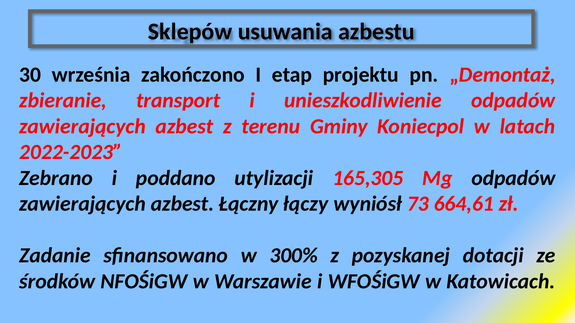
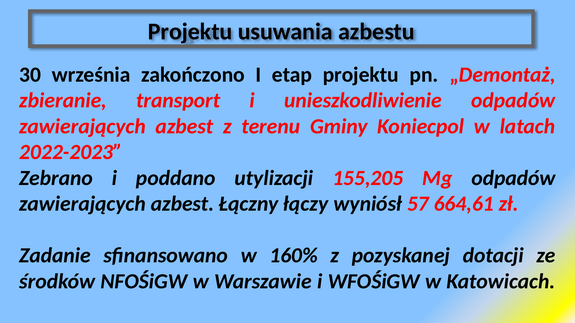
Sklepów at (190, 31): Sklepów -> Projektu
165,305: 165,305 -> 155,205
73: 73 -> 57
300%: 300% -> 160%
